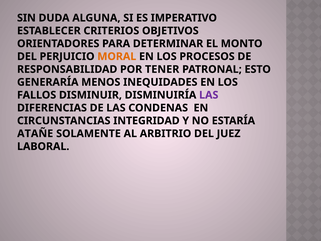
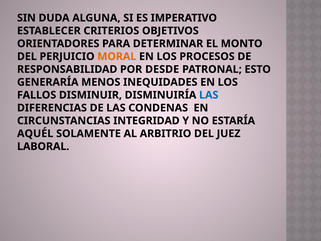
TENER: TENER -> DESDE
LAS at (209, 95) colour: purple -> blue
ATAÑE: ATAÑE -> AQUÉL
